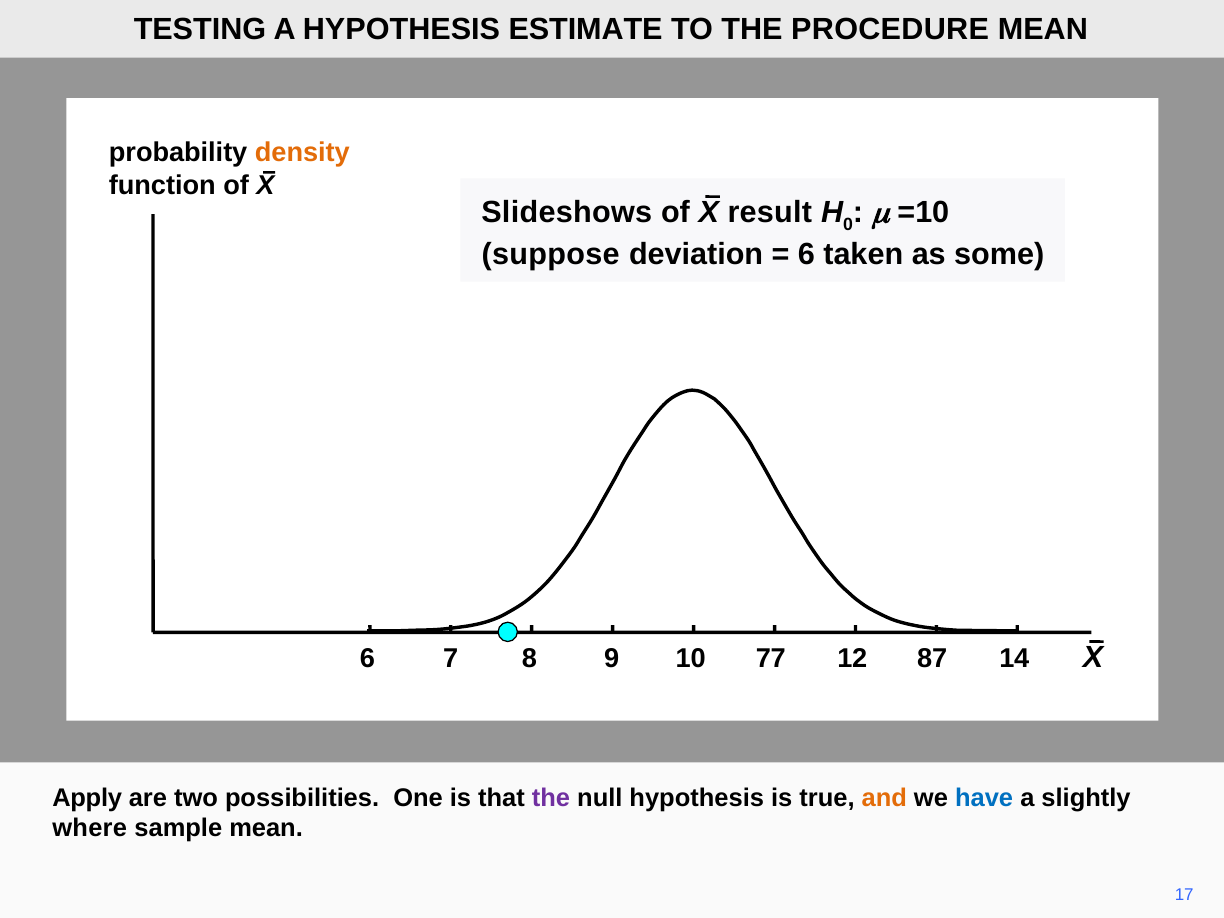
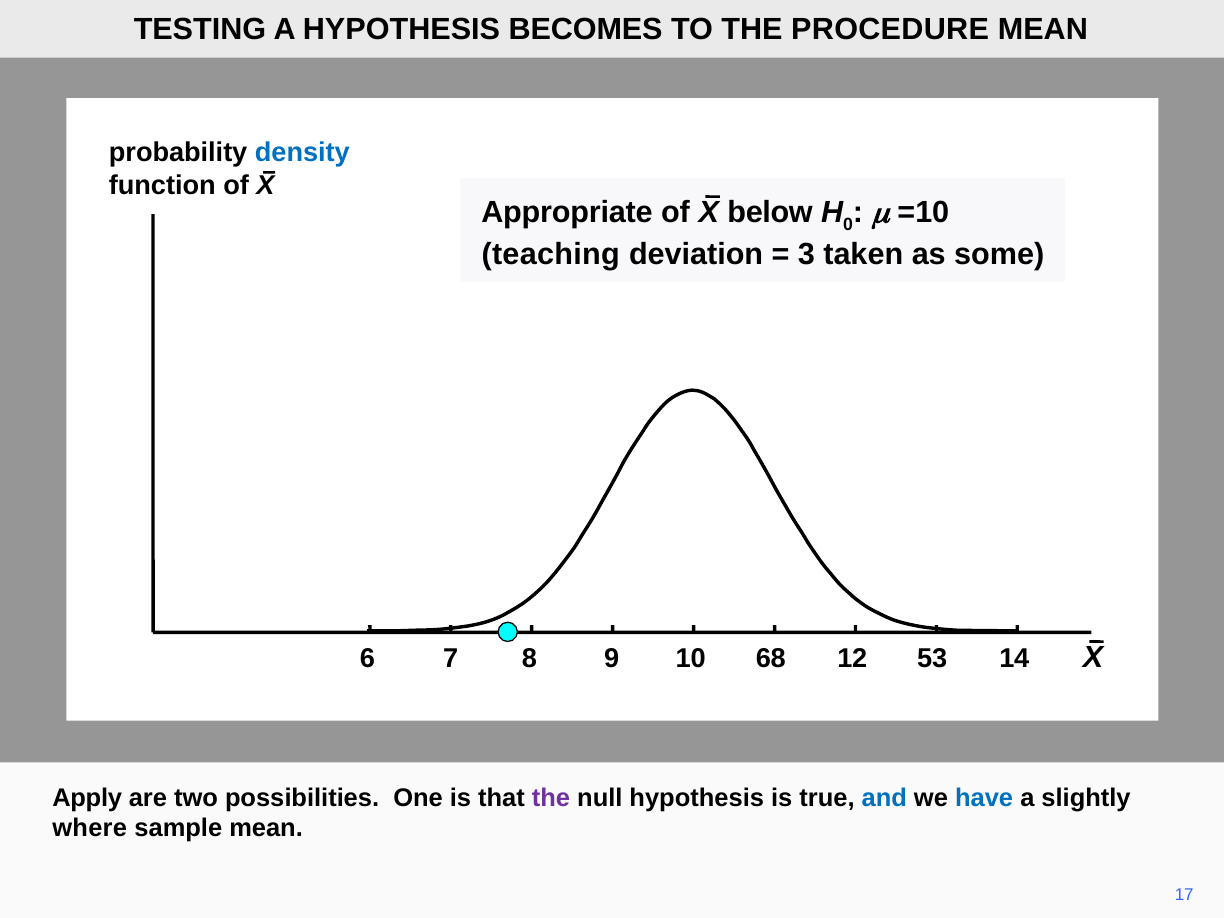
ESTIMATE: ESTIMATE -> BECOMES
density colour: orange -> blue
Slideshows: Slideshows -> Appropriate
result: result -> below
suppose: suppose -> teaching
6 at (806, 254): 6 -> 3
77: 77 -> 68
87: 87 -> 53
and colour: orange -> blue
